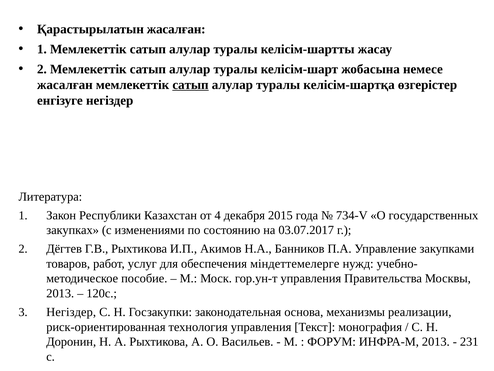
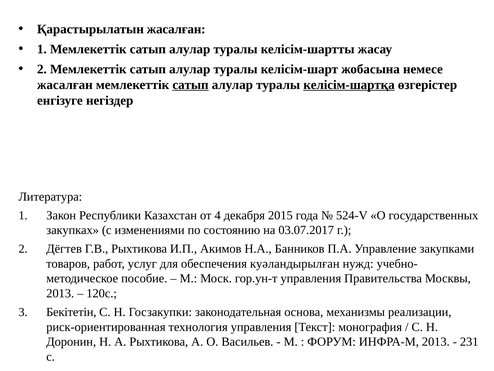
келісім-шартқа underline: none -> present
734-V: 734-V -> 524-V
міндеттемелерге: міндеттемелерге -> куәландырылған
Негіздер at (71, 312): Негіздер -> Бекітетін
